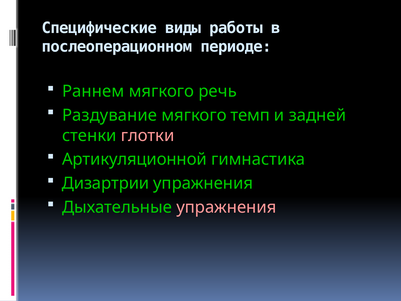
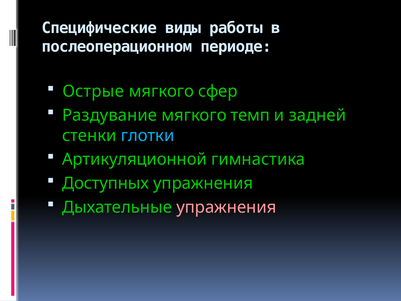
Раннем: Раннем -> Острые
речь: речь -> сфер
глотки colour: pink -> light blue
Дизартрии: Дизартрии -> Доступных
